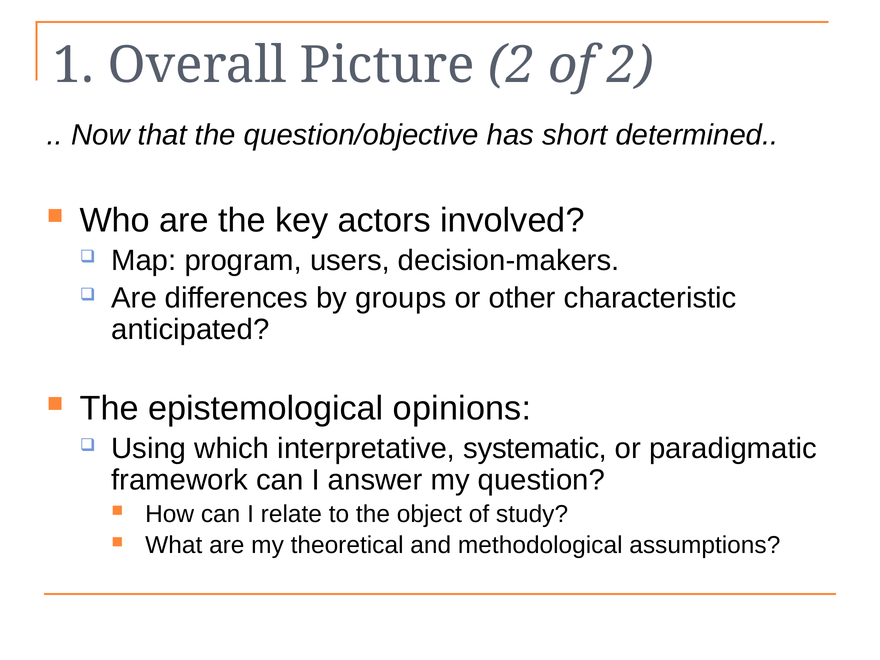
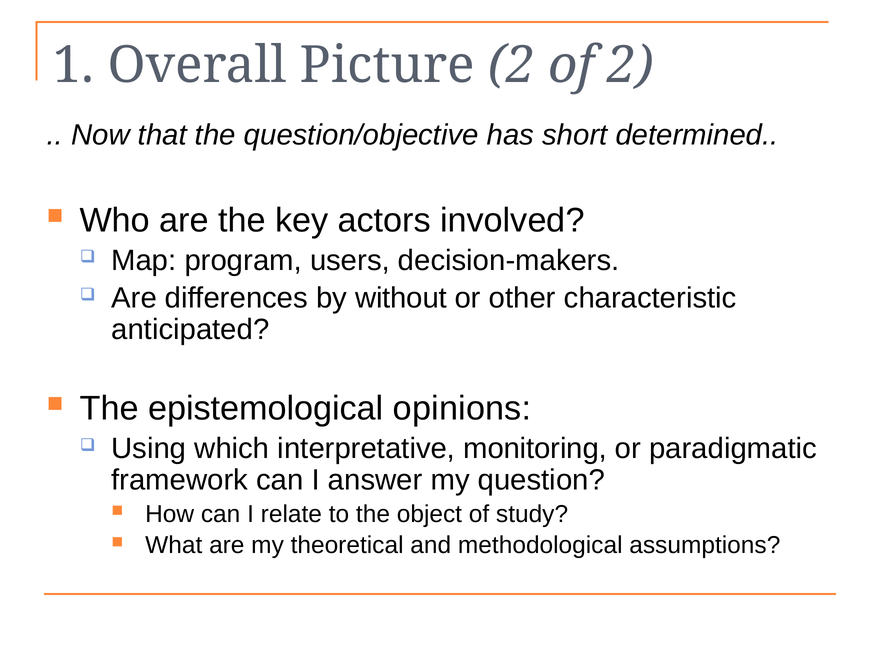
groups: groups -> without
systematic: systematic -> monitoring
